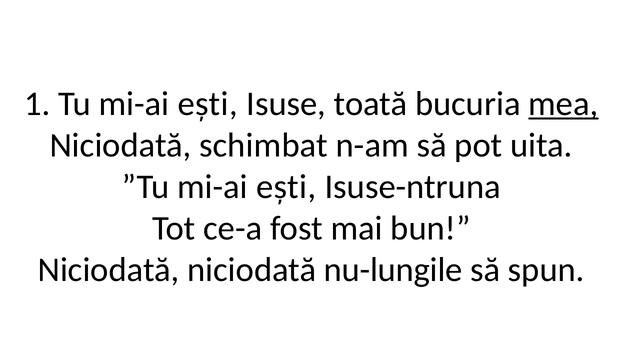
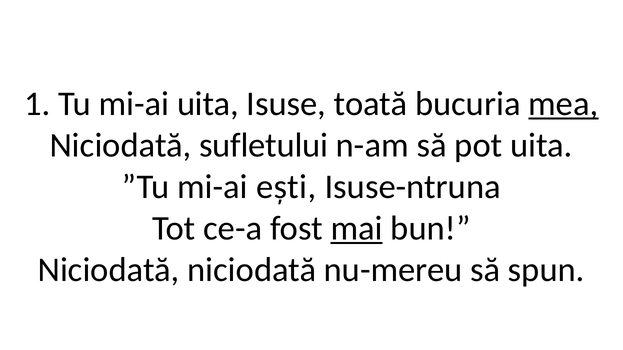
Tu mi-ai ești: ești -> uita
schimbat: schimbat -> sufletului
mai underline: none -> present
nu-lungile: nu-lungile -> nu-mereu
